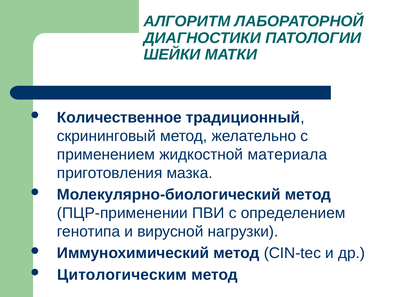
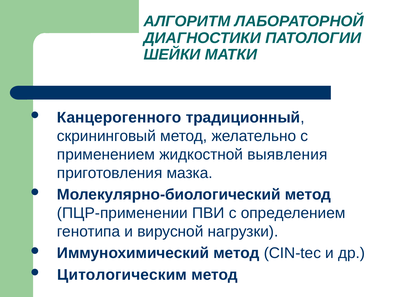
Количественное: Количественное -> Канцерогенного
материала: материала -> выявления
